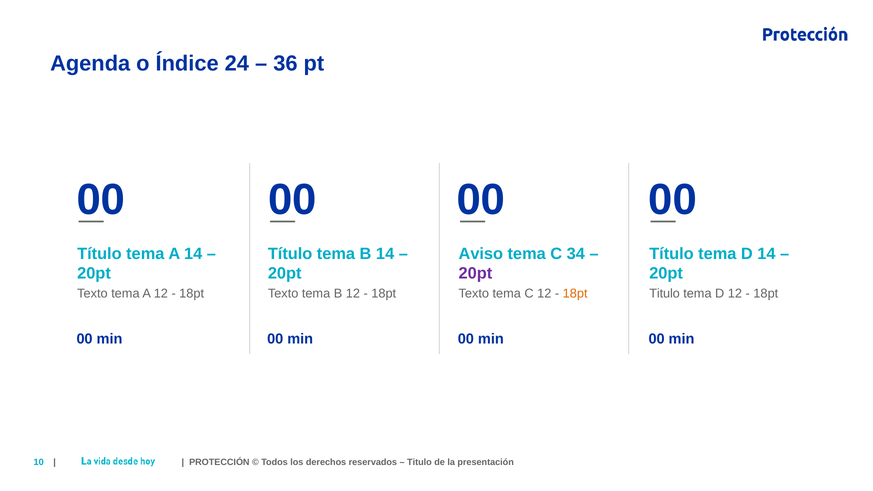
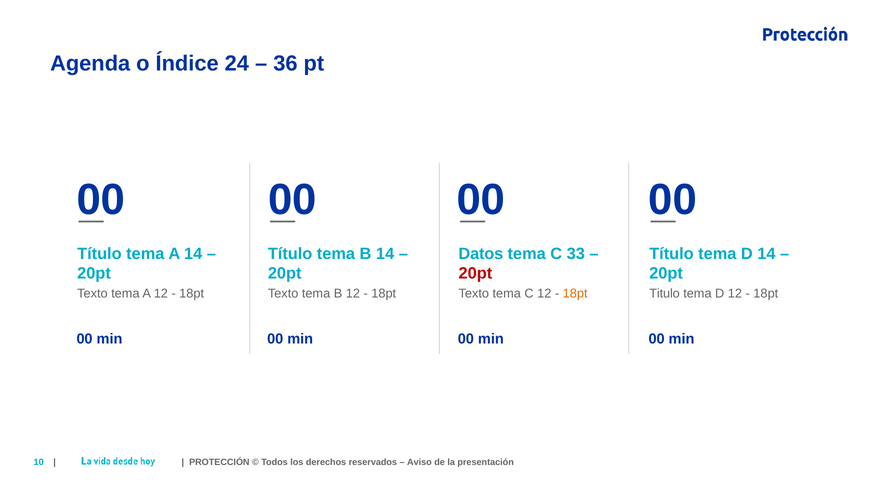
Aviso: Aviso -> Datos
34: 34 -> 33
20pt at (475, 274) colour: purple -> red
Titulo at (419, 462): Titulo -> Aviso
